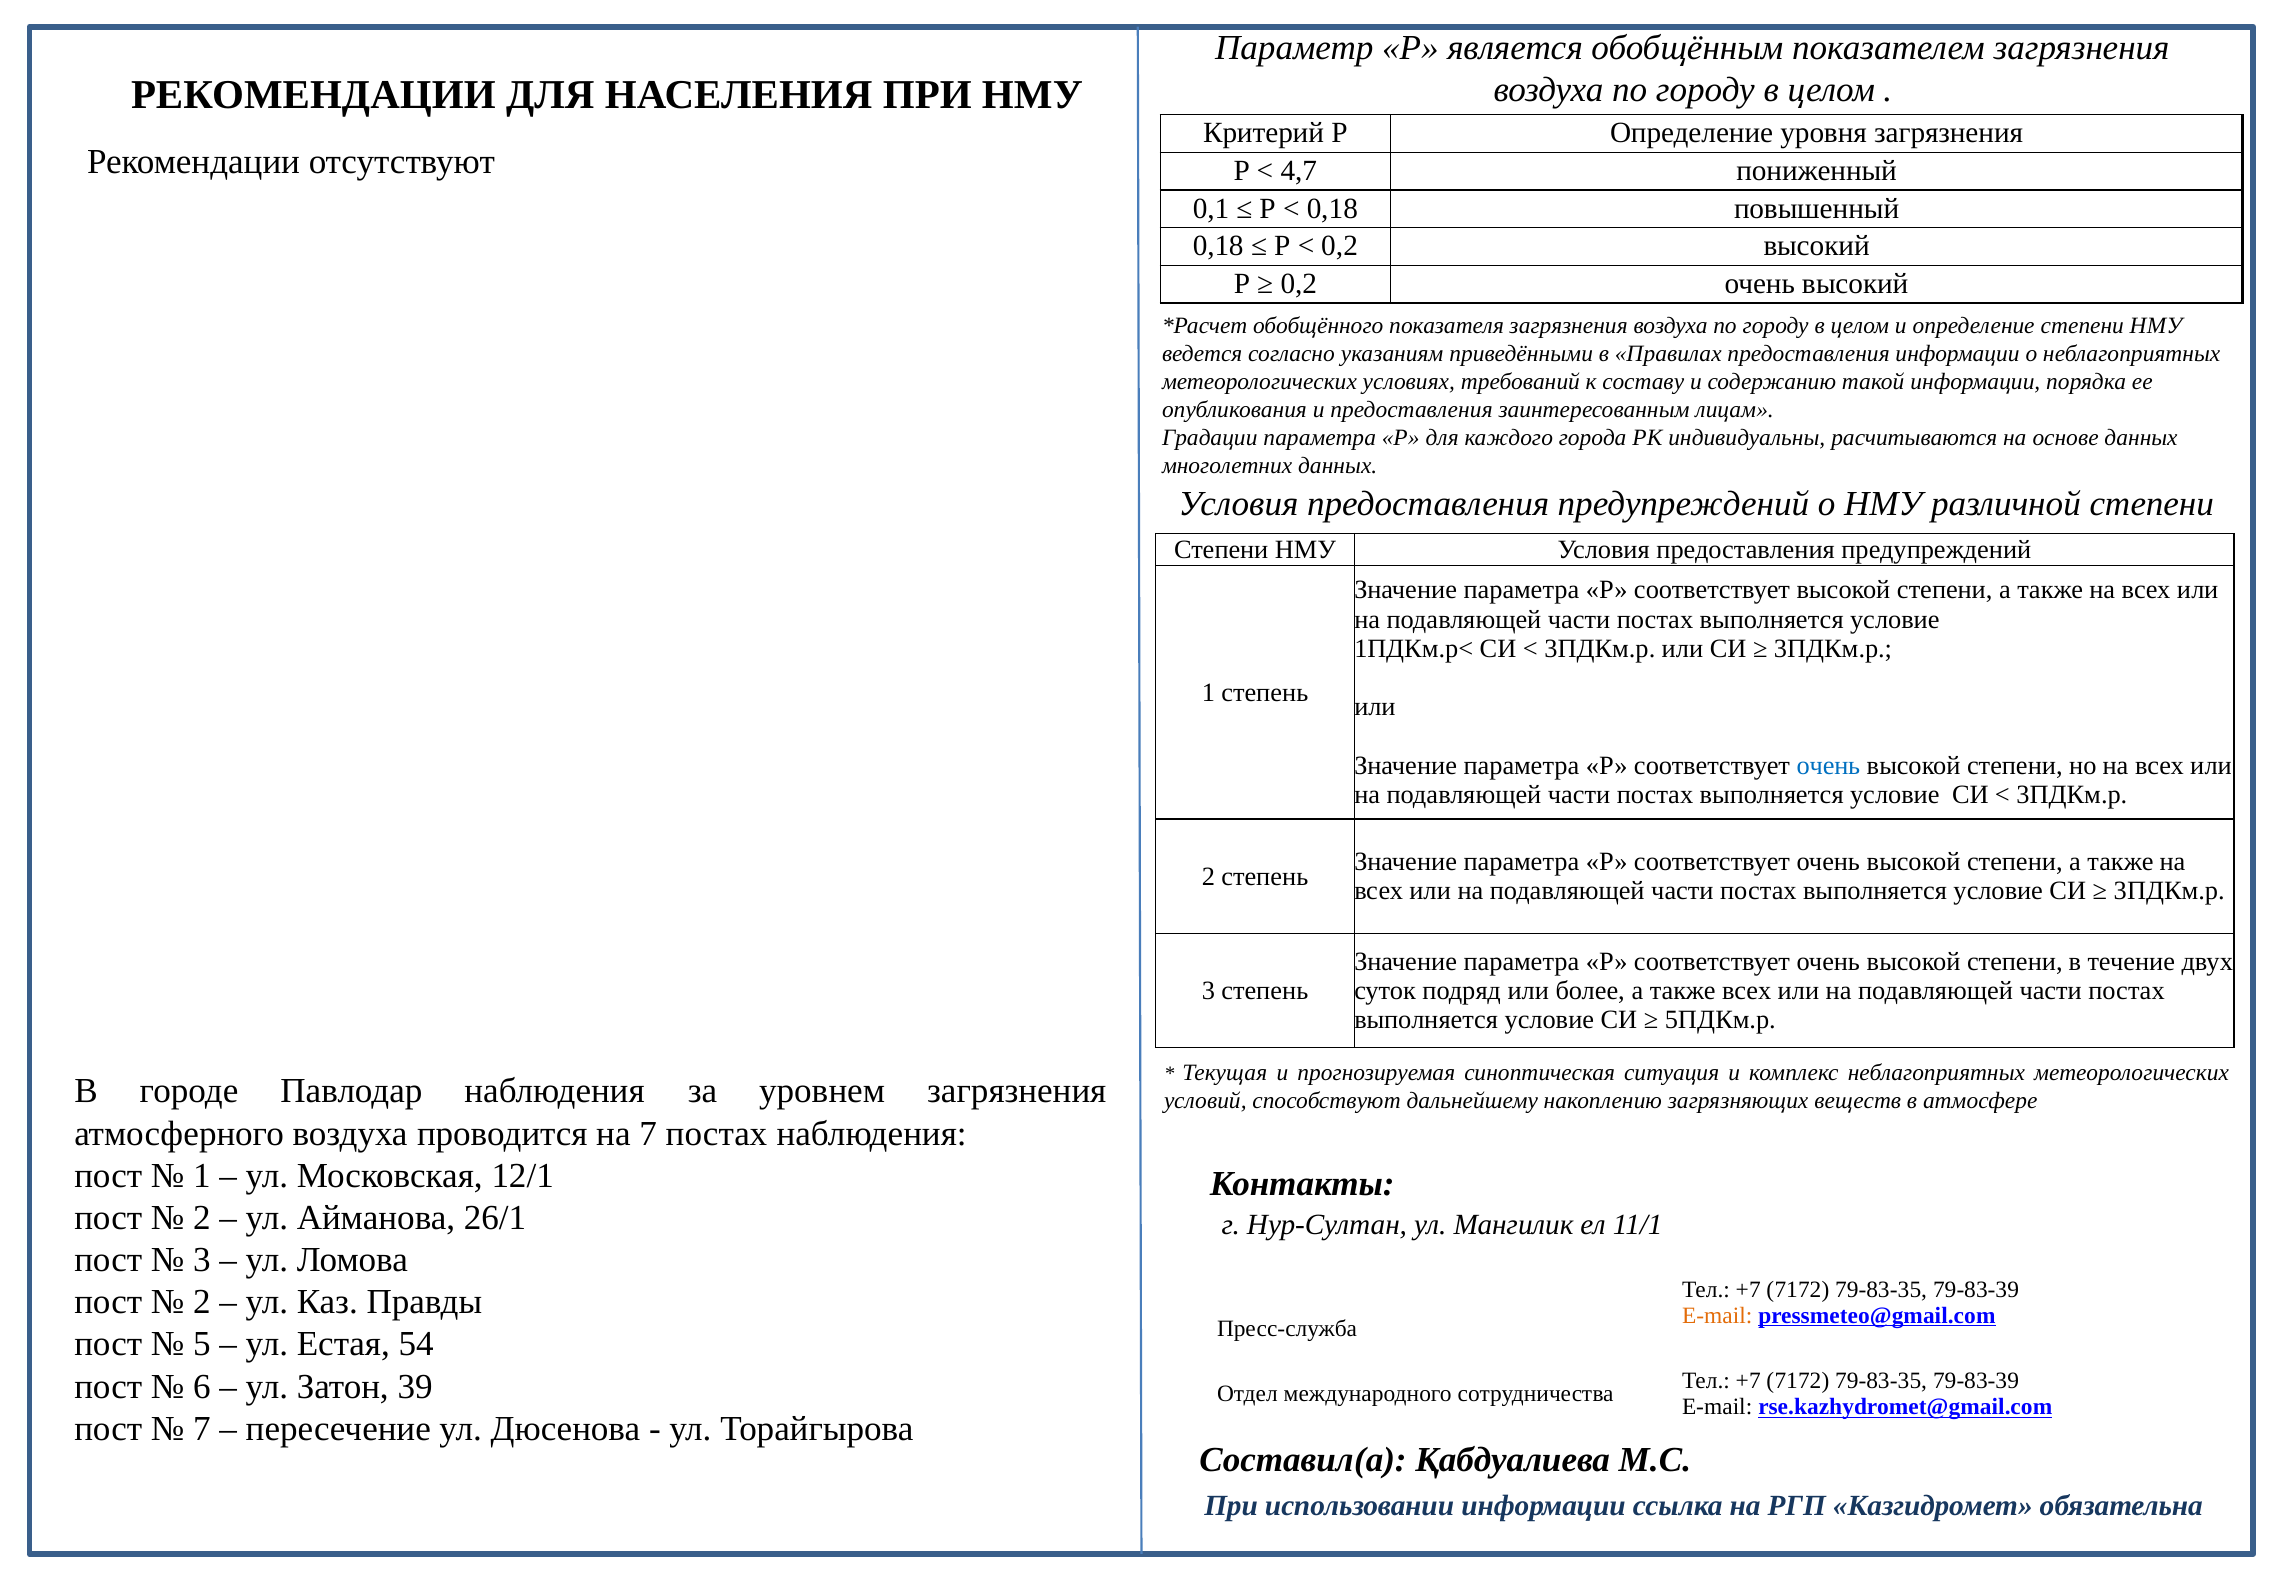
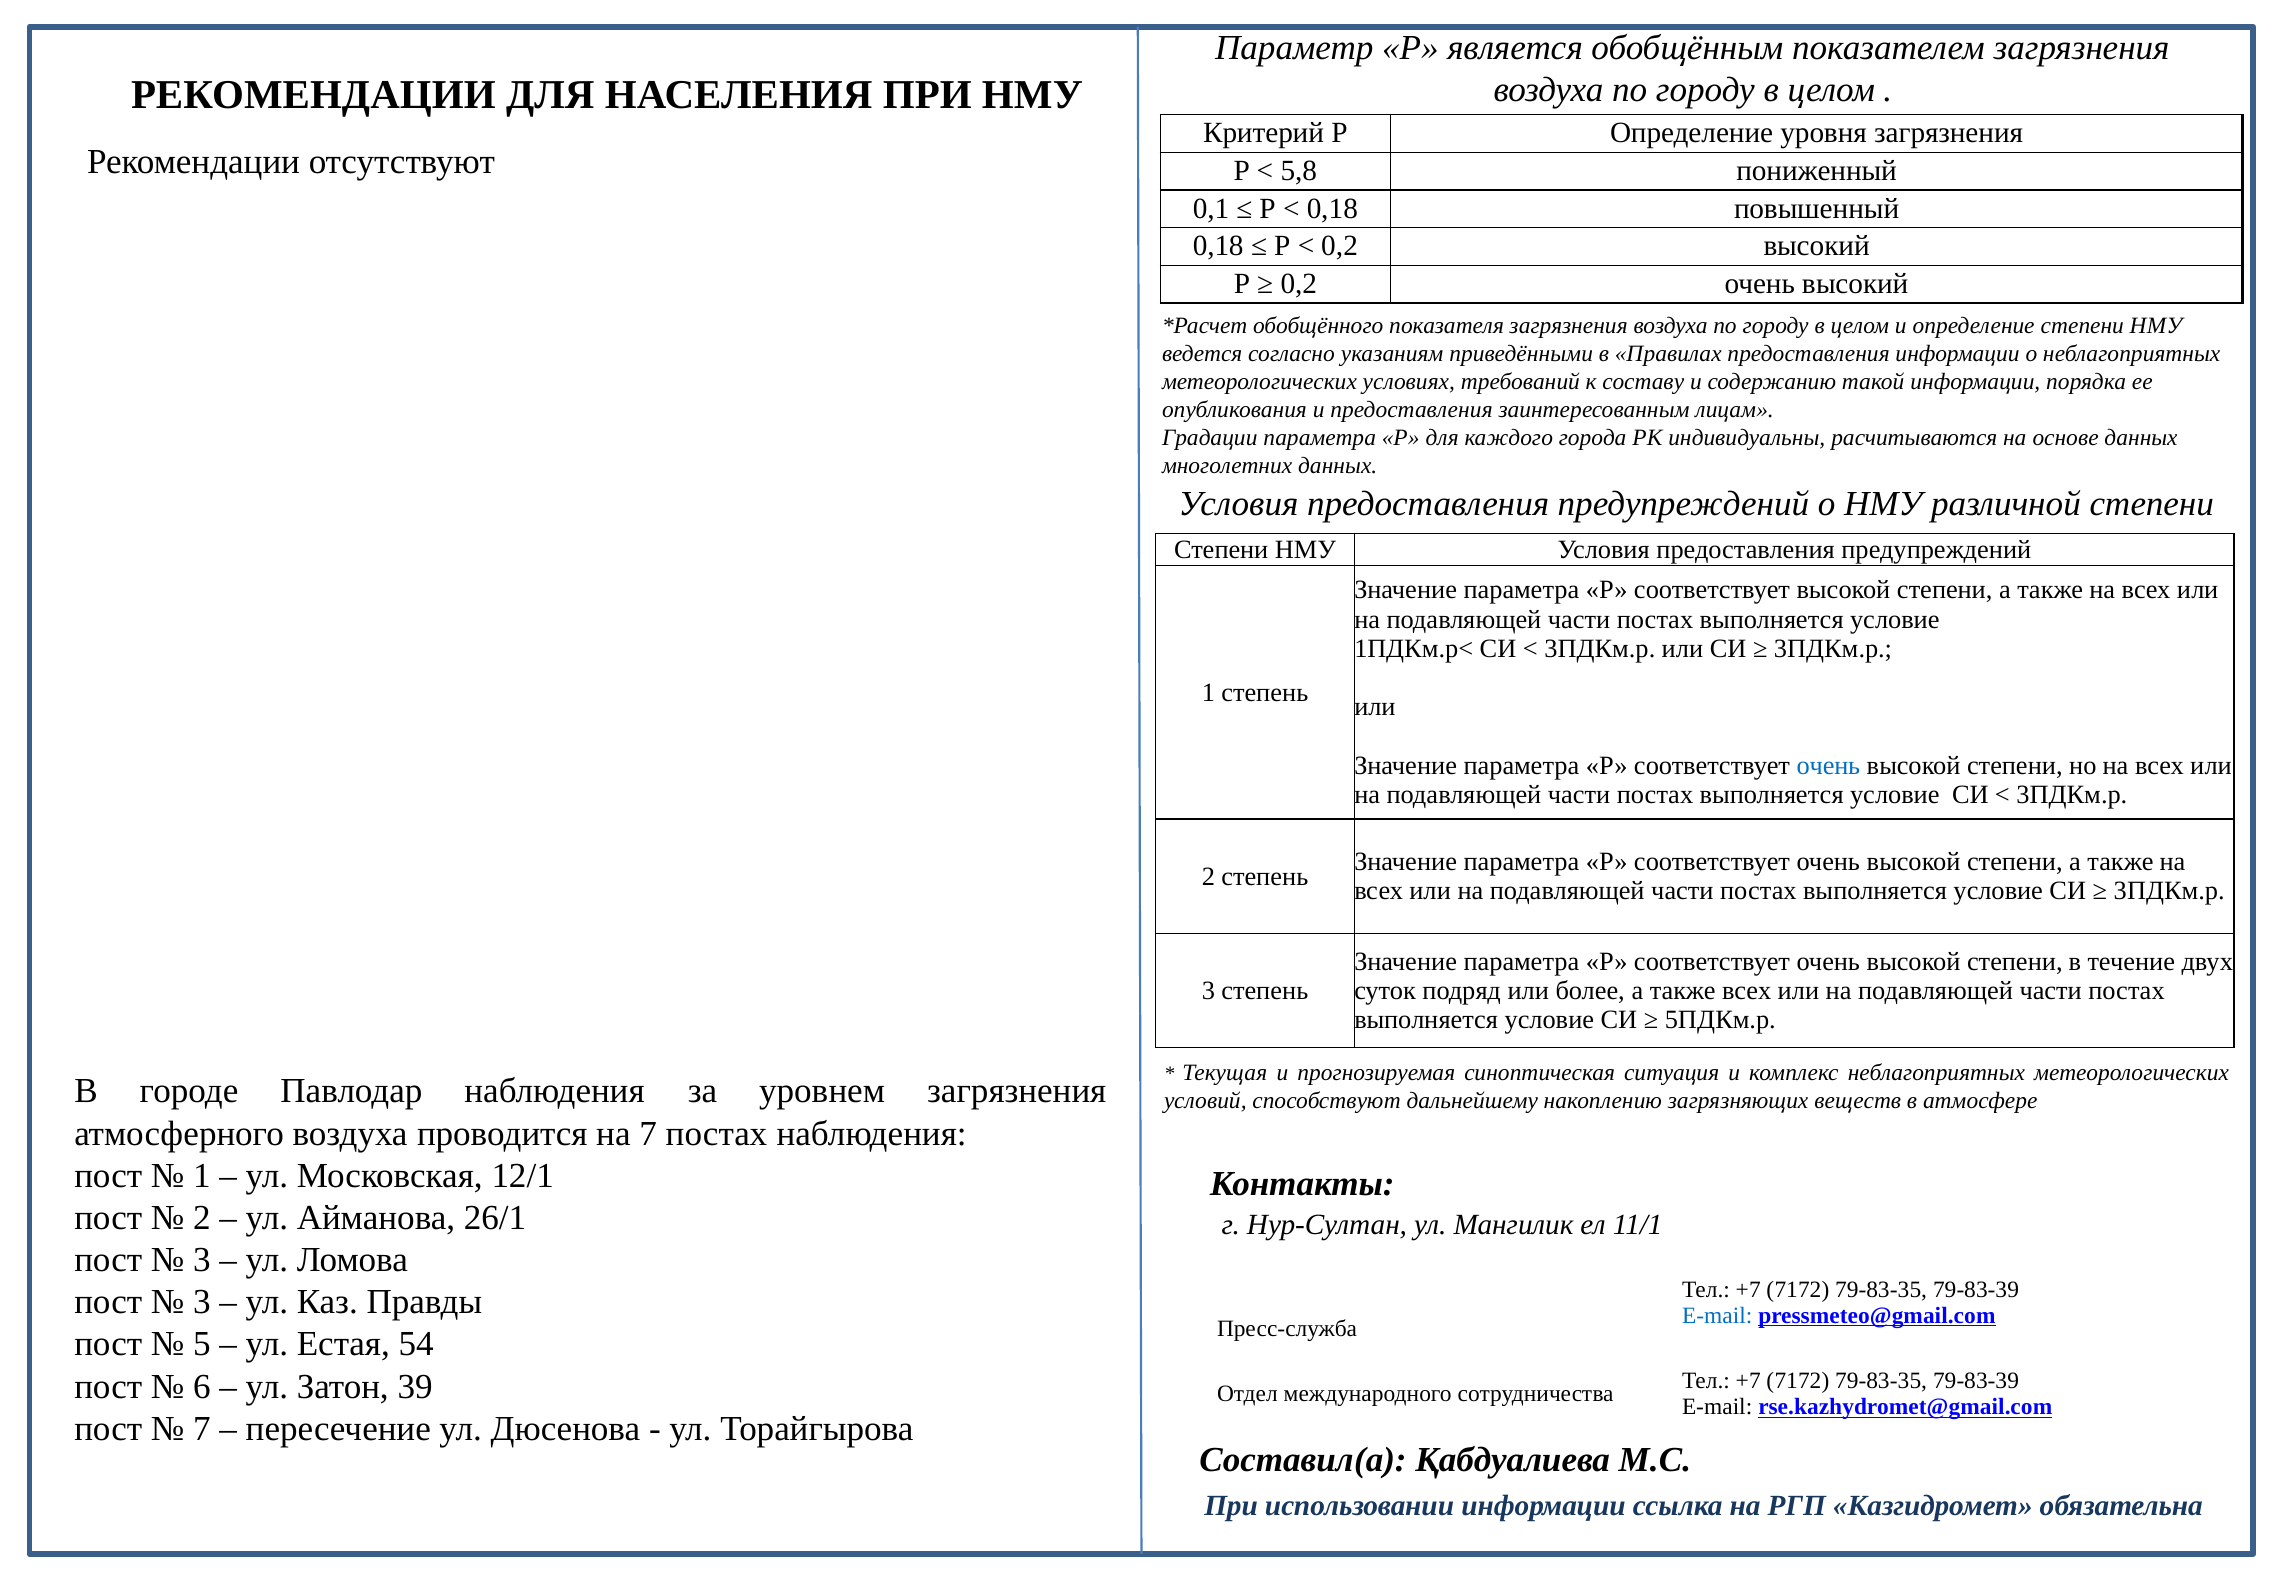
4,7: 4,7 -> 5,8
2 at (202, 1302): 2 -> 3
E-mail at (1717, 1315) colour: orange -> blue
